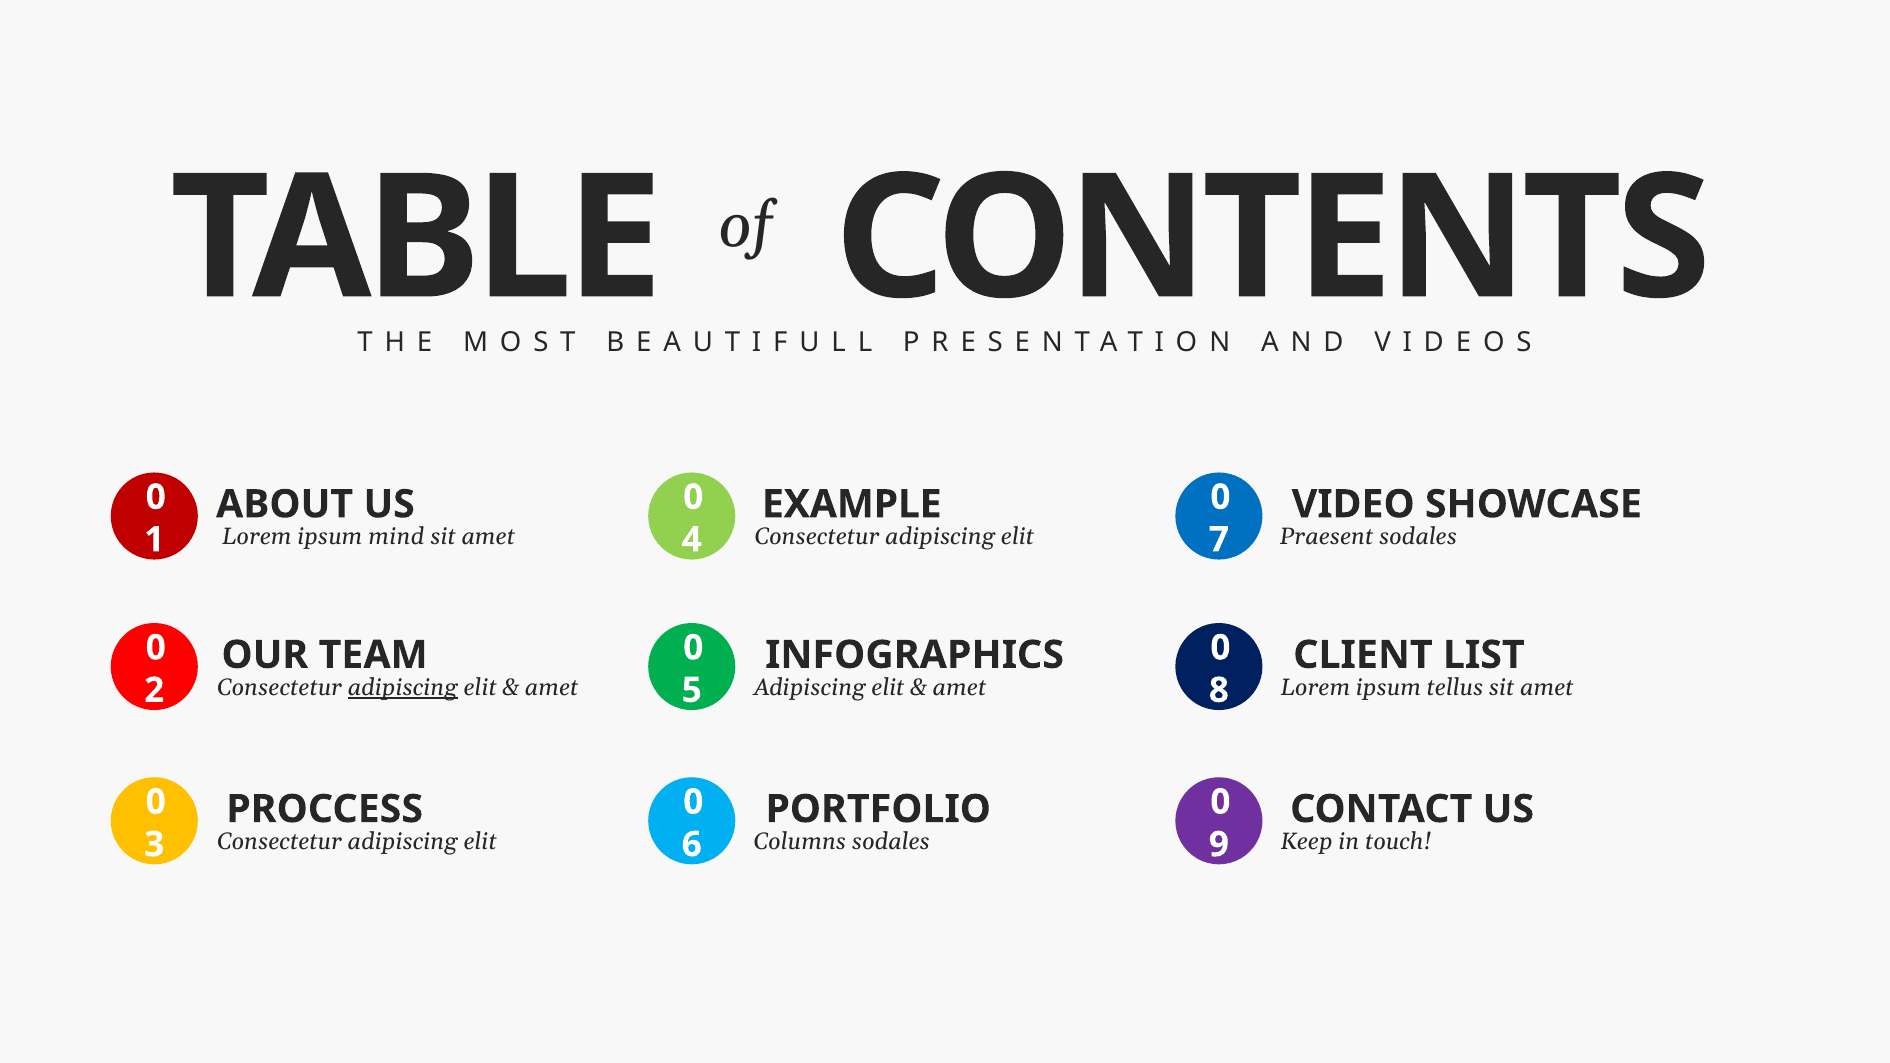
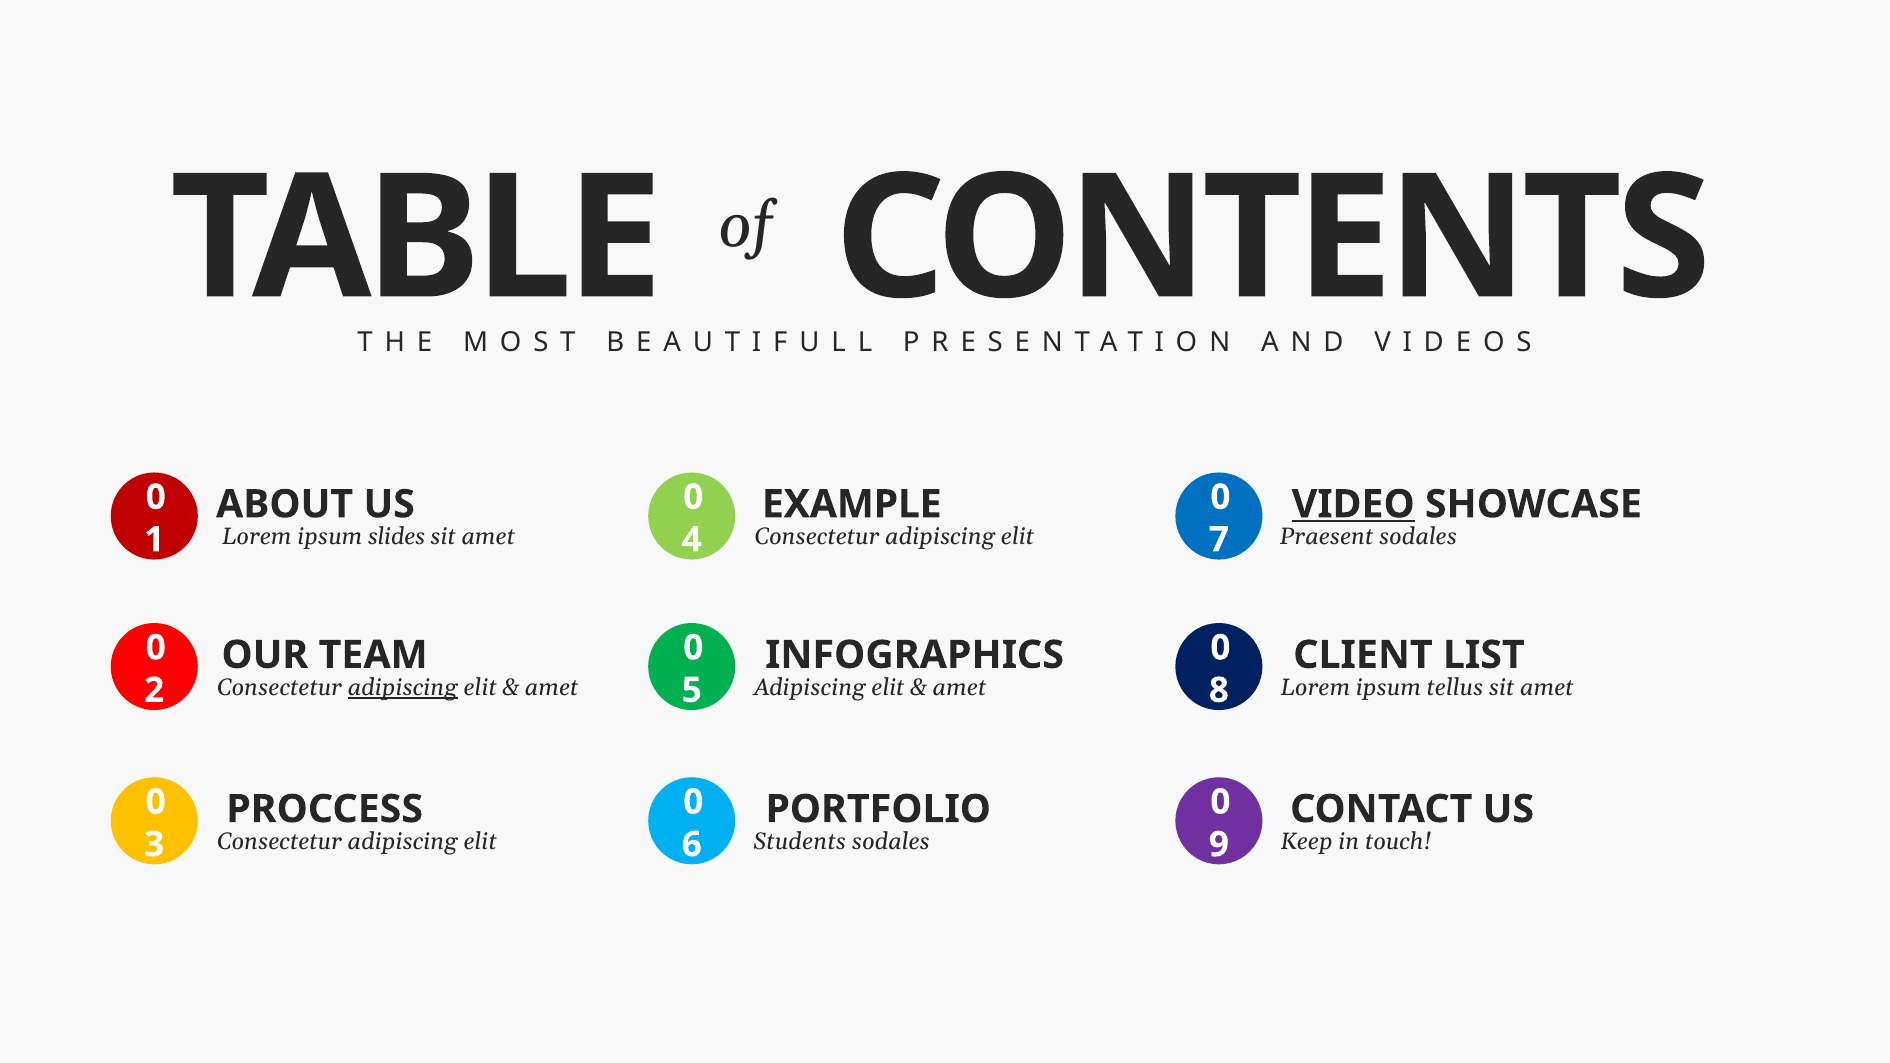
VIDEO underline: none -> present
mind: mind -> slides
Columns: Columns -> Students
